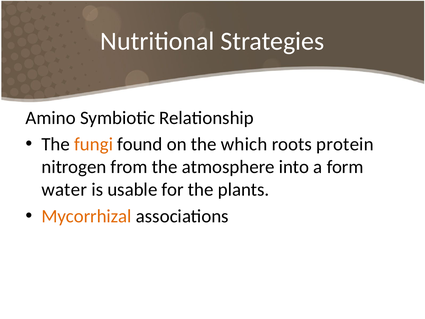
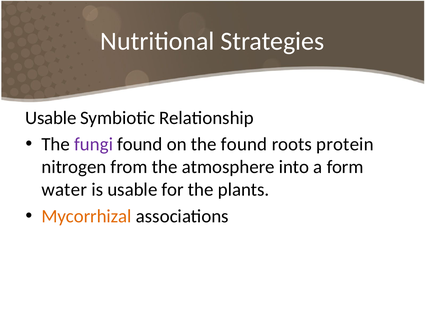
Amino at (51, 118): Amino -> Usable
fungi colour: orange -> purple
the which: which -> found
